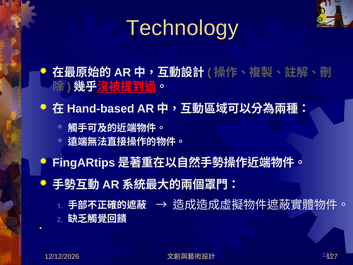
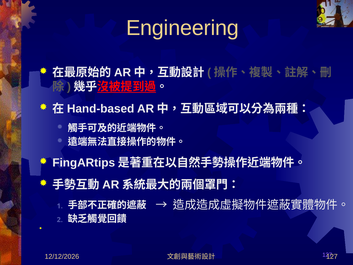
Technology: Technology -> Engineering
